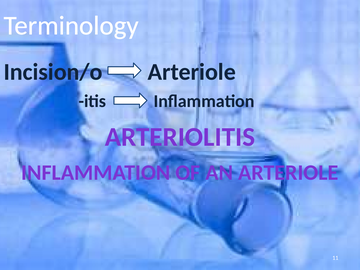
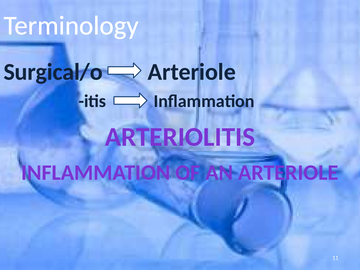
Incision/o: Incision/o -> Surgical/o
